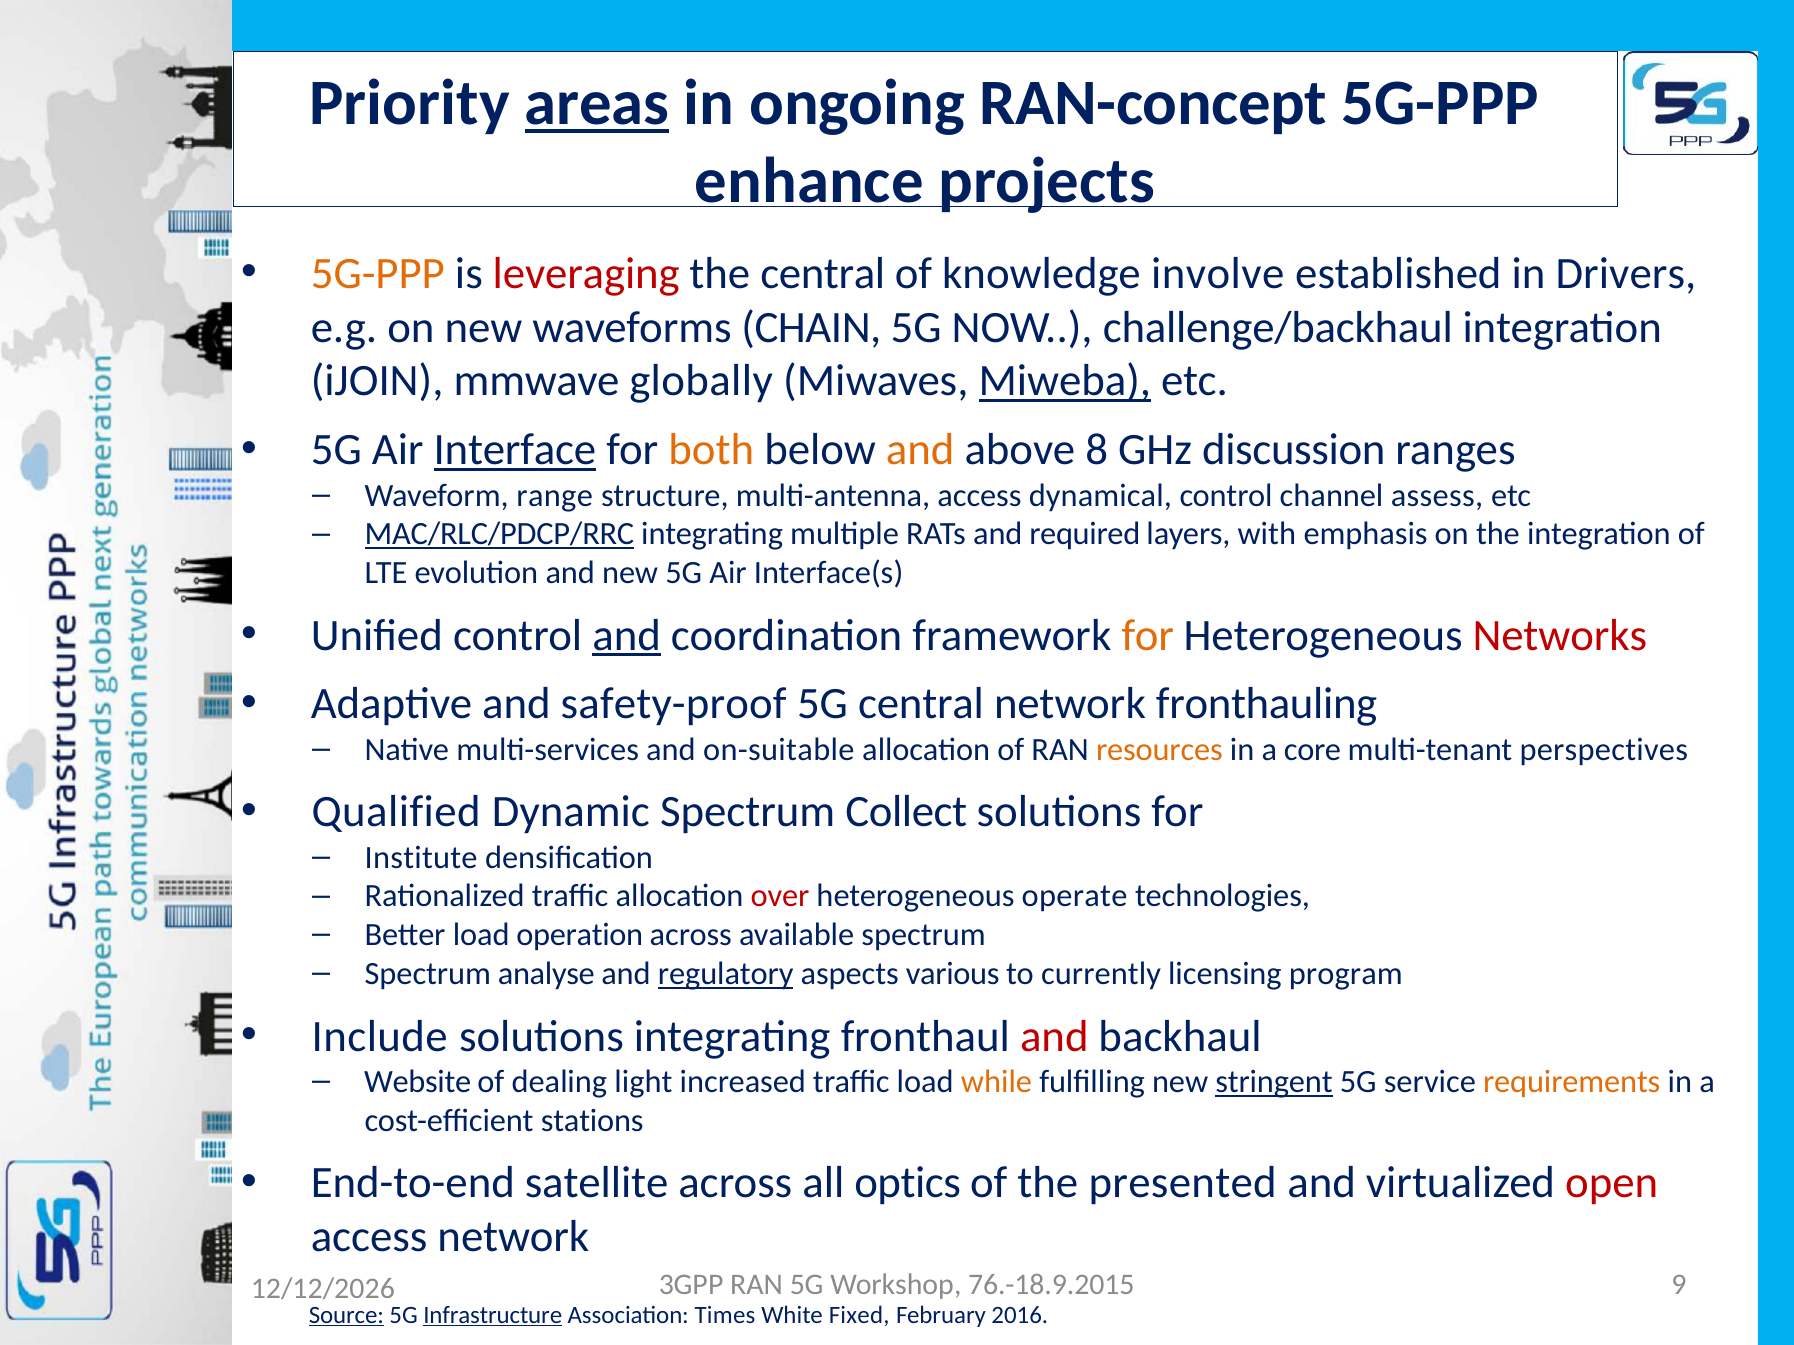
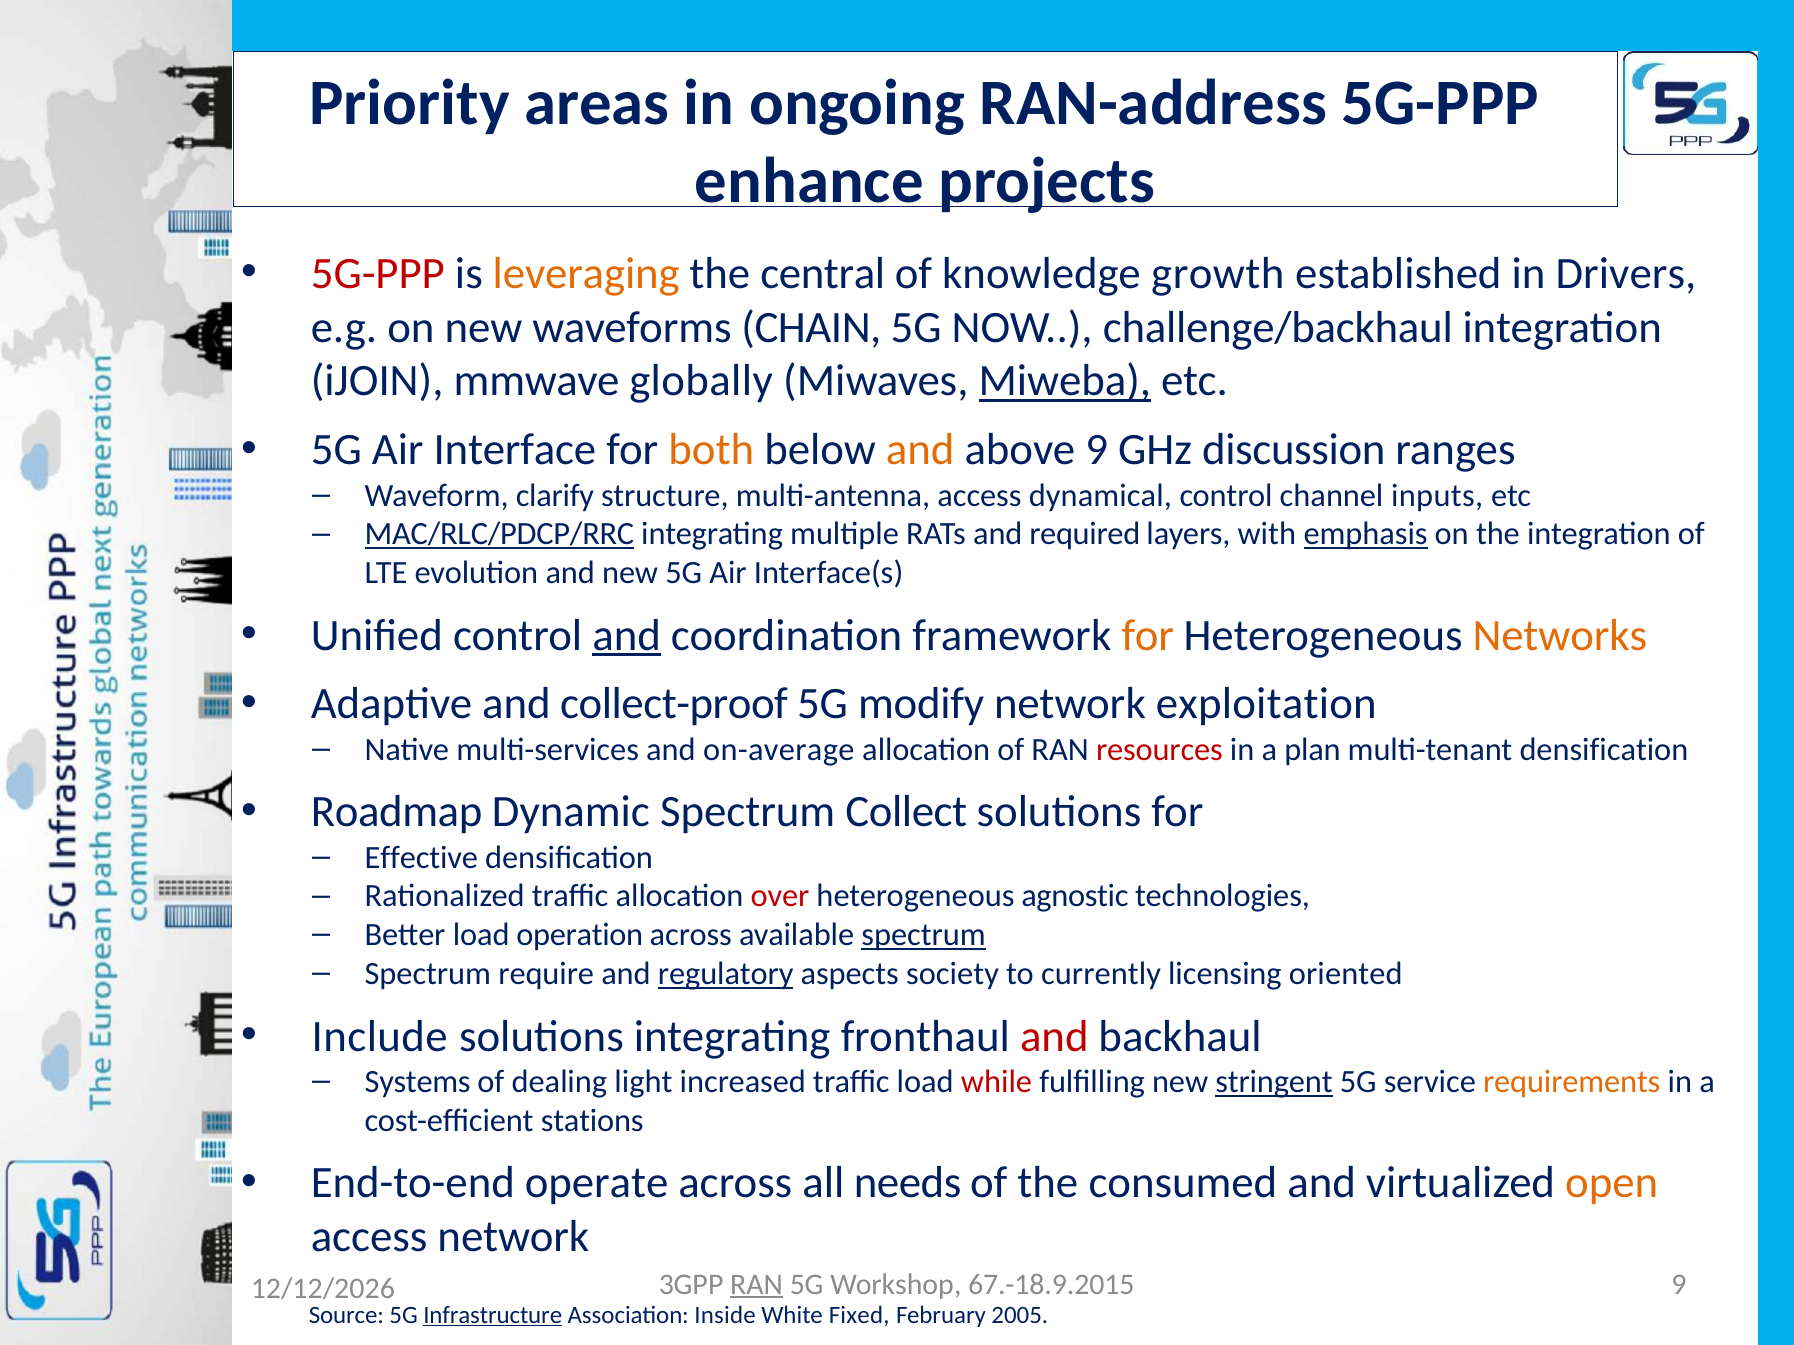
areas underline: present -> none
RAN-concept: RAN-concept -> RAN-address
5G-PPP at (378, 274) colour: orange -> red
leveraging colour: red -> orange
involve: involve -> growth
Interface underline: present -> none
above 8: 8 -> 9
range: range -> clarify
assess: assess -> inputs
emphasis underline: none -> present
Networks colour: red -> orange
safety-proof: safety-proof -> collect-proof
5G central: central -> modify
fronthauling: fronthauling -> exploitation
on-suitable: on-suitable -> on-average
resources colour: orange -> red
core: core -> plan
multi-tenant perspectives: perspectives -> densification
Qualified: Qualified -> Roadmap
Institute: Institute -> Effective
operate: operate -> agnostic
spectrum at (924, 935) underline: none -> present
analyse: analyse -> require
various: various -> society
program: program -> oriented
Website: Website -> Systems
while colour: orange -> red
satellite: satellite -> operate
optics: optics -> needs
presented: presented -> consumed
open colour: red -> orange
RAN at (756, 1285) underline: none -> present
76.-18.9.2015: 76.-18.9.2015 -> 67.-18.9.2015
Source underline: present -> none
Times: Times -> Inside
2016: 2016 -> 2005
